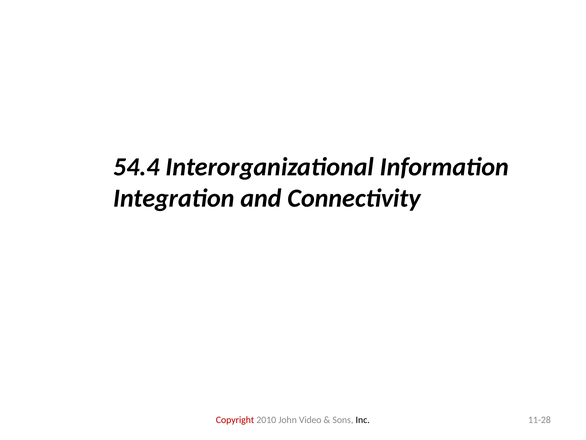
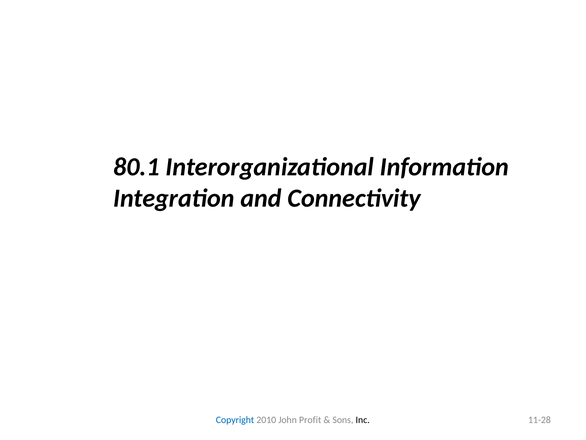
54.4: 54.4 -> 80.1
Copyright colour: red -> blue
Video: Video -> Profit
